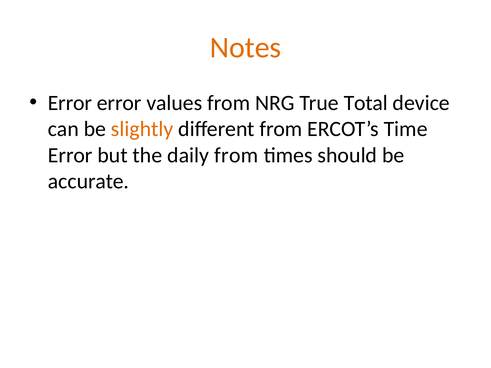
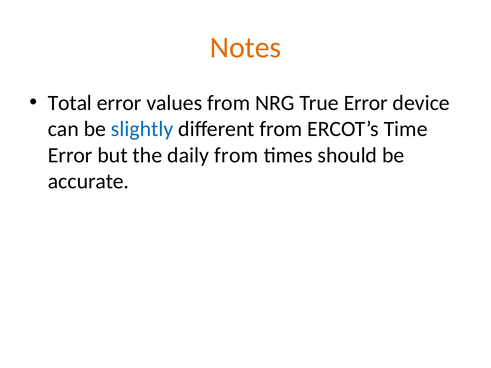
Error at (70, 103): Error -> Total
True Total: Total -> Error
slightly colour: orange -> blue
